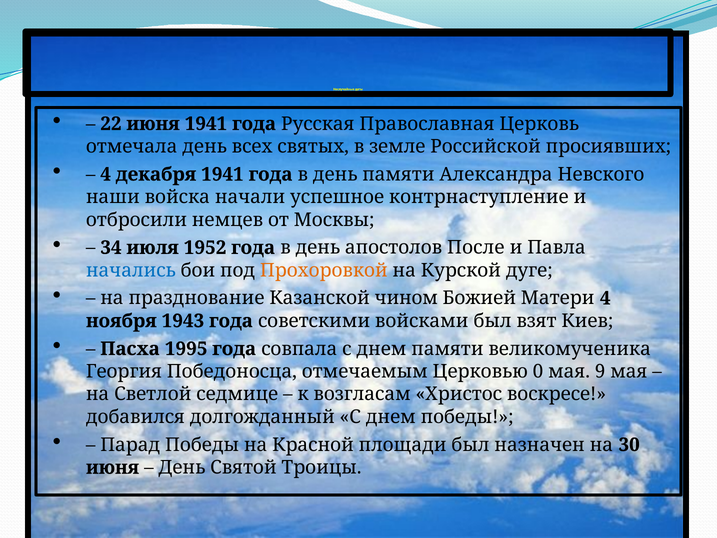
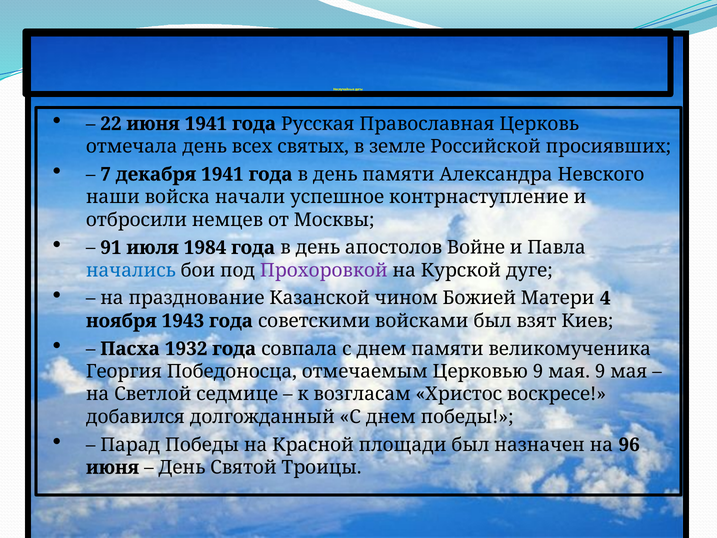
4 at (106, 174): 4 -> 7
34: 34 -> 91
1952: 1952 -> 1984
После: После -> Войне
Прохоровкой colour: orange -> purple
1995: 1995 -> 1932
Церковью 0: 0 -> 9
30: 30 -> 96
